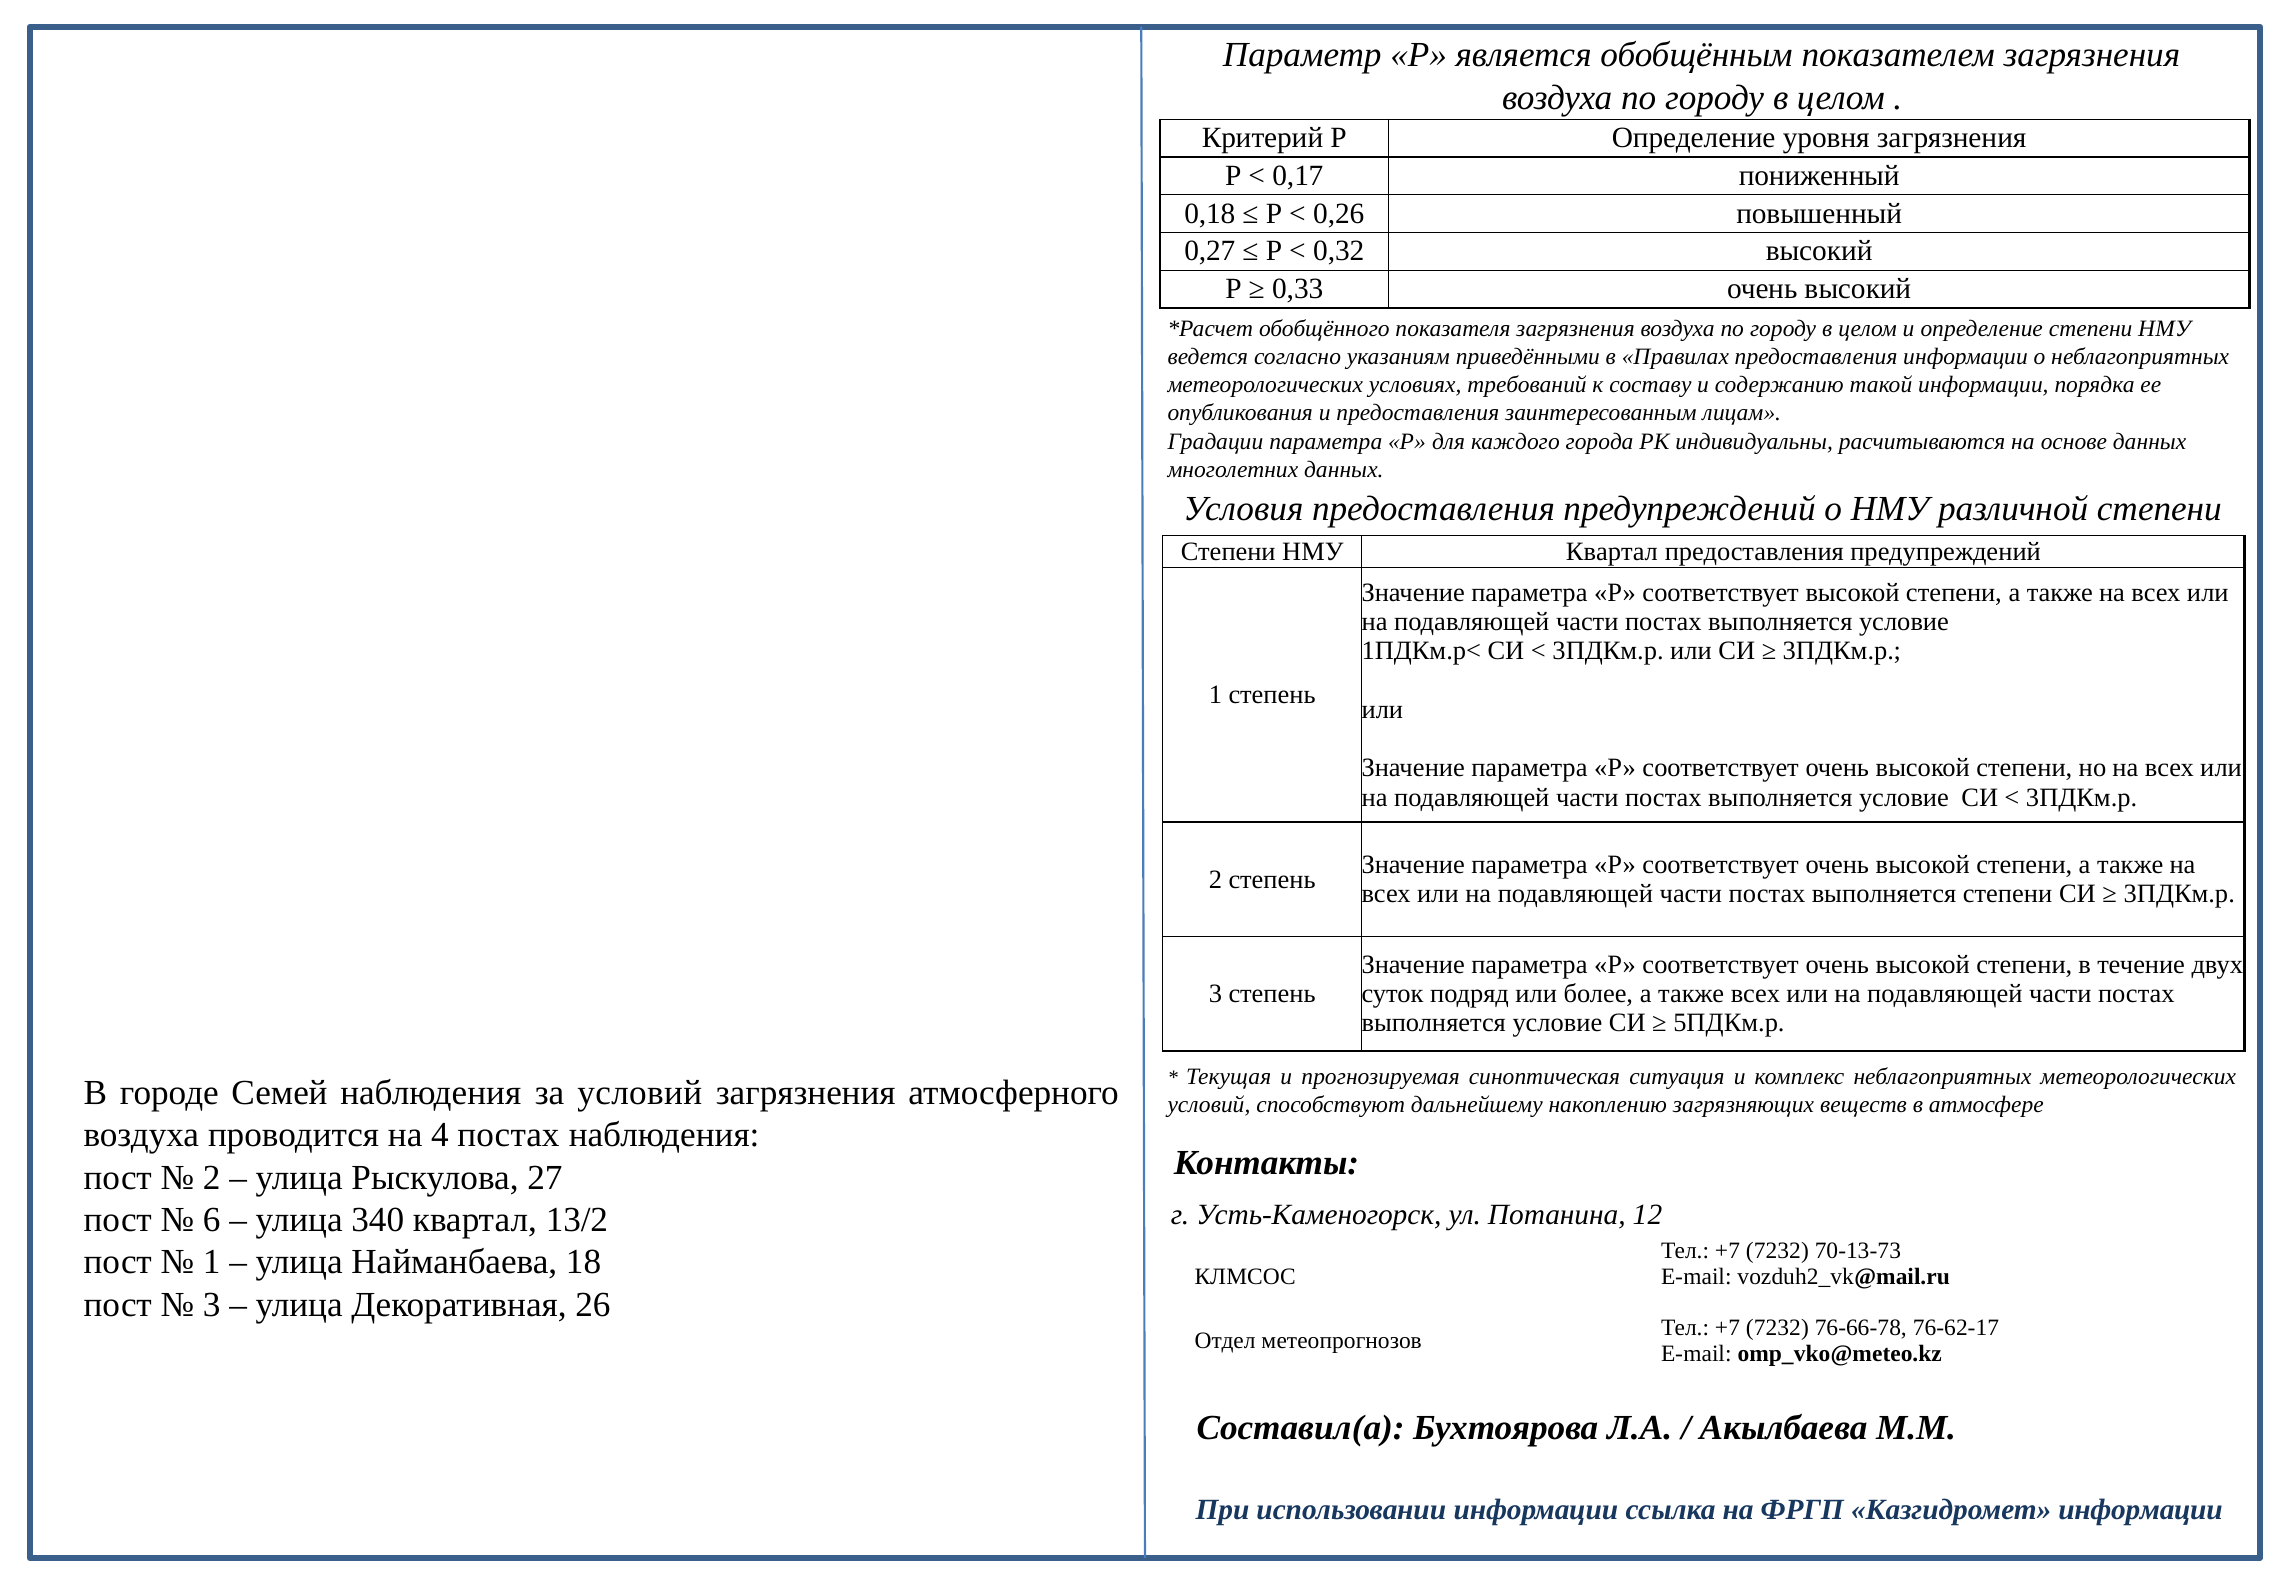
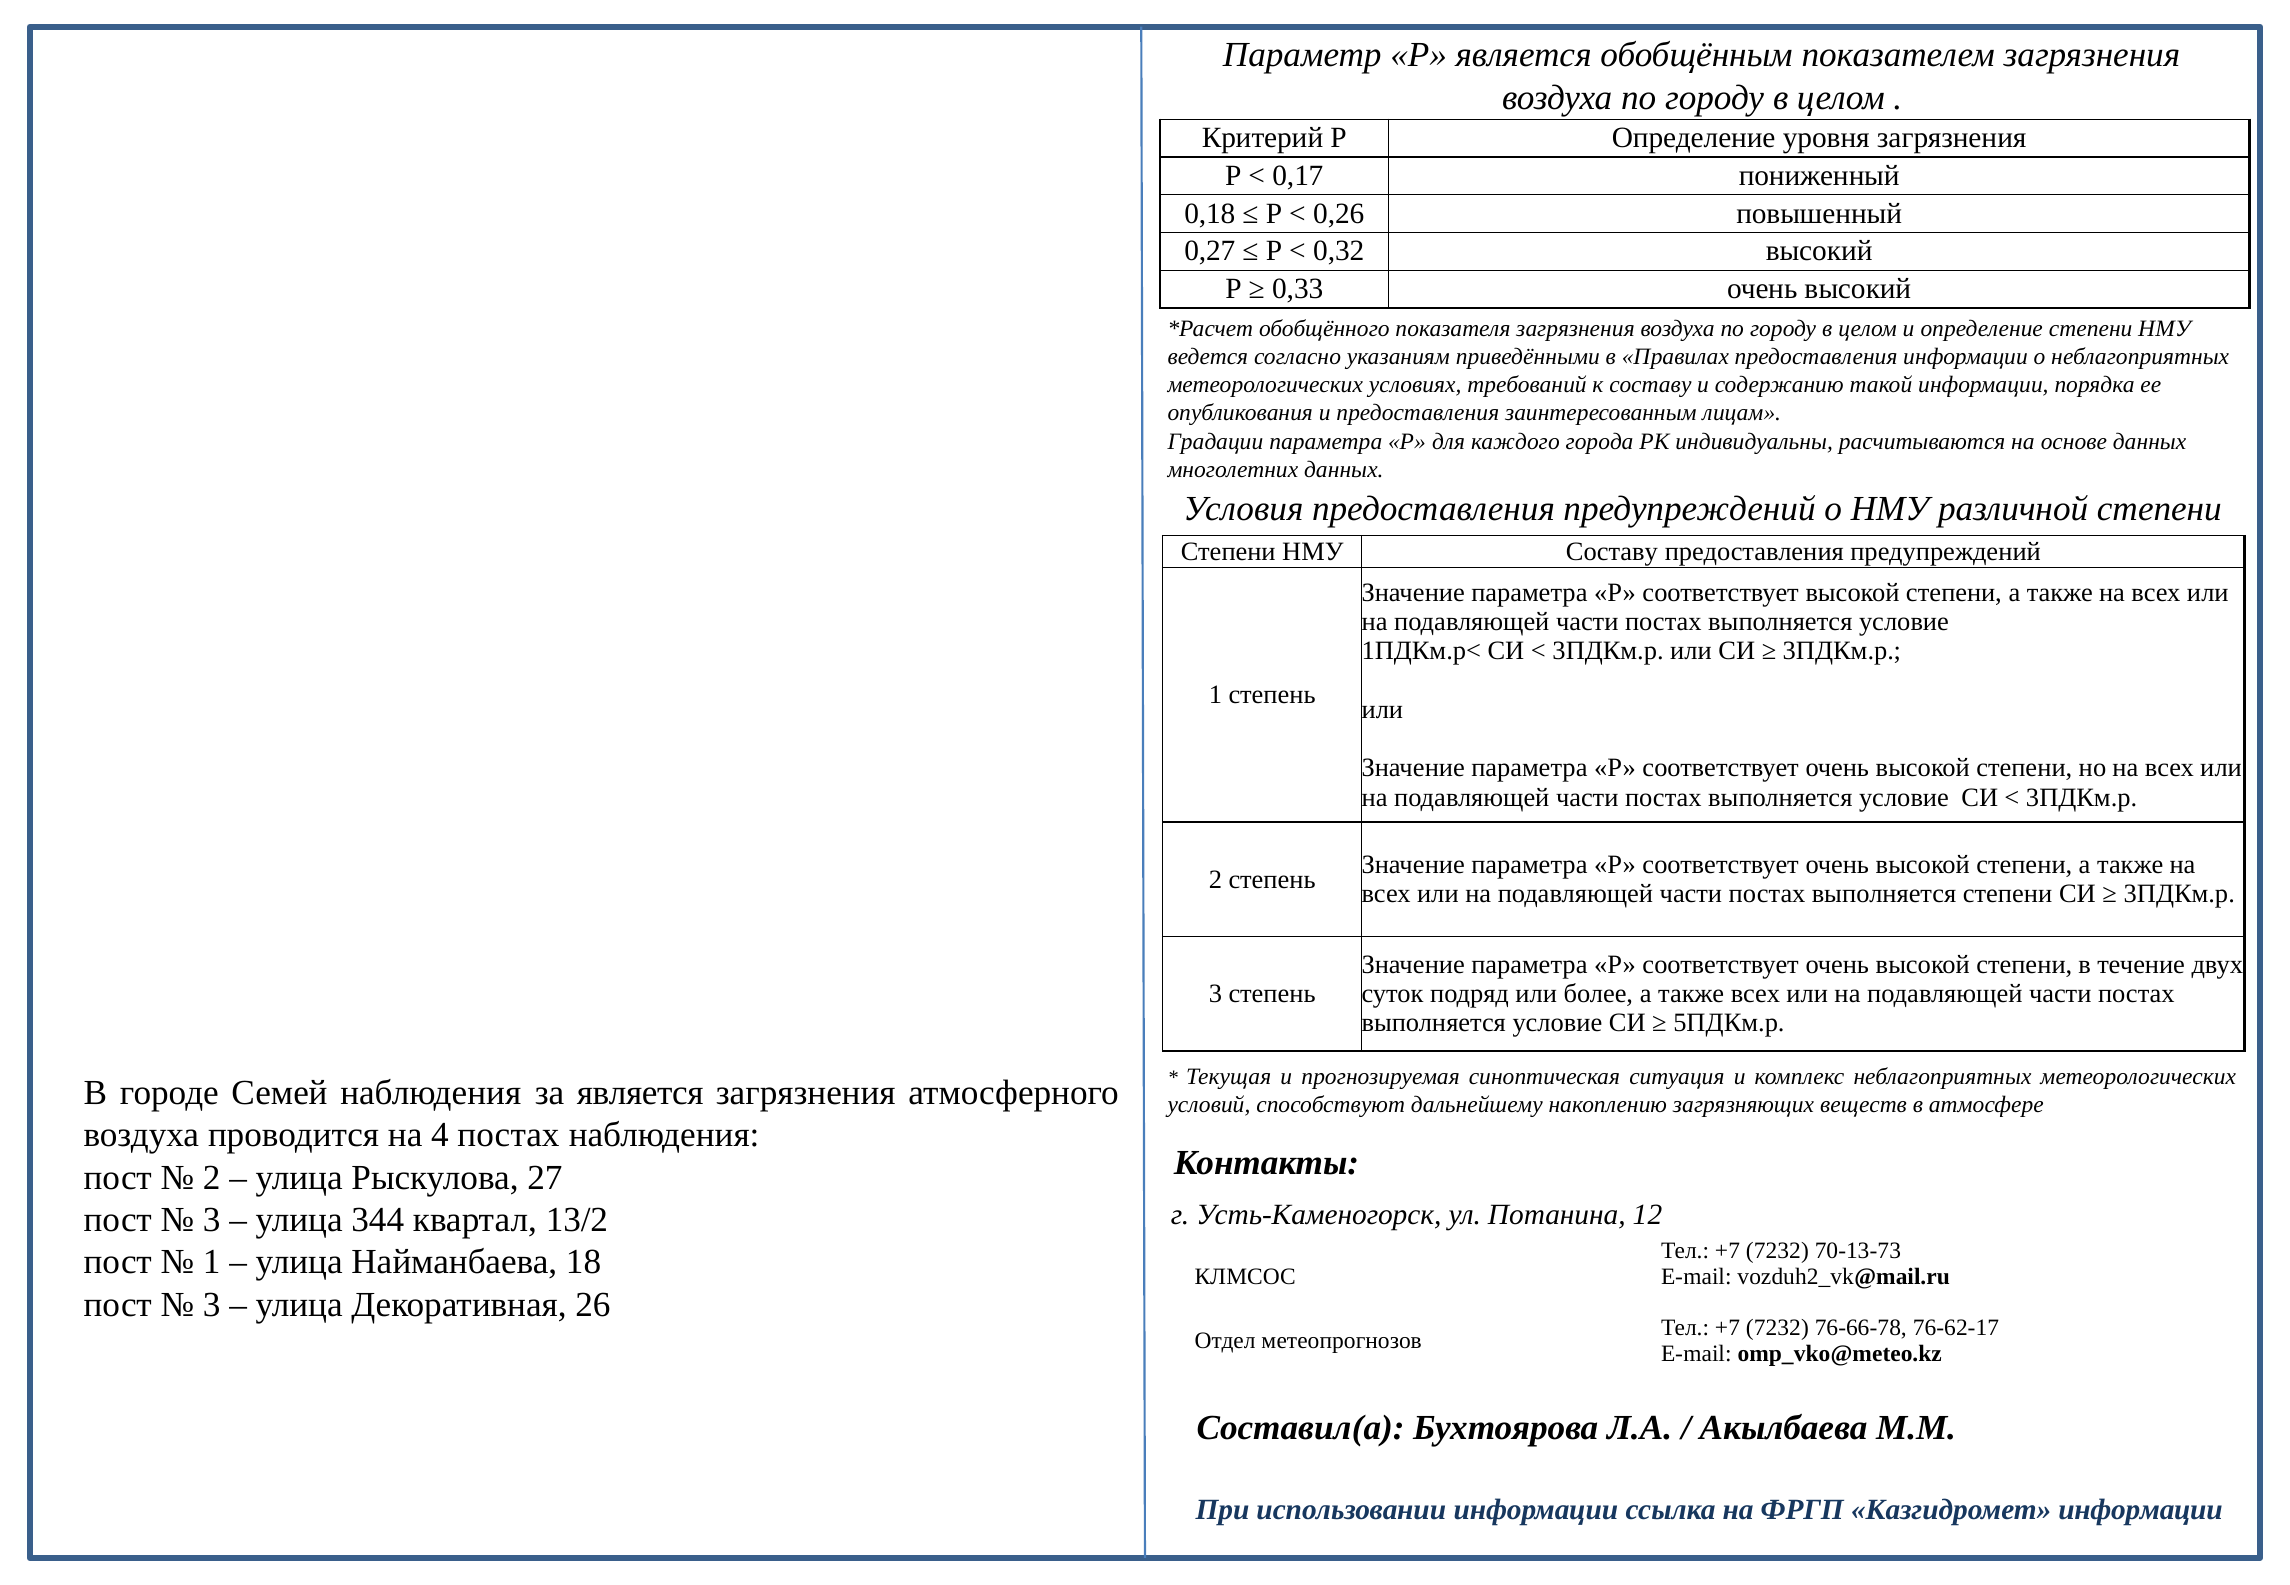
НМУ Квартал: Квартал -> Составу
за условий: условий -> является
6 at (212, 1220): 6 -> 3
340: 340 -> 344
